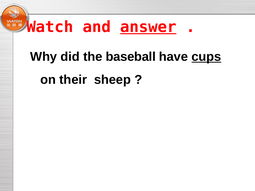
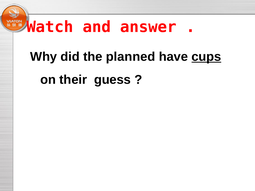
answer underline: present -> none
baseball: baseball -> planned
sheep: sheep -> guess
